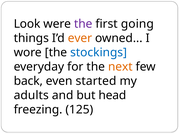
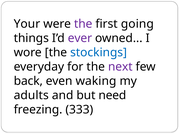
Look: Look -> Your
ever colour: orange -> purple
next colour: orange -> purple
started: started -> waking
head: head -> need
125: 125 -> 333
